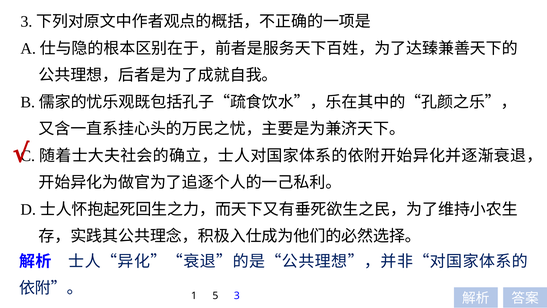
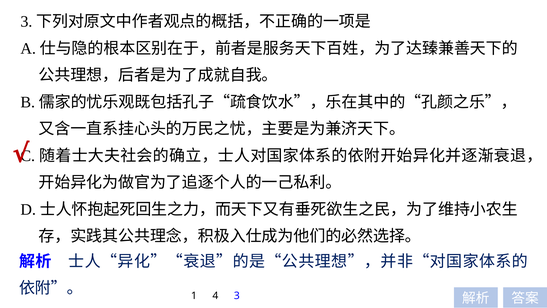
5: 5 -> 4
